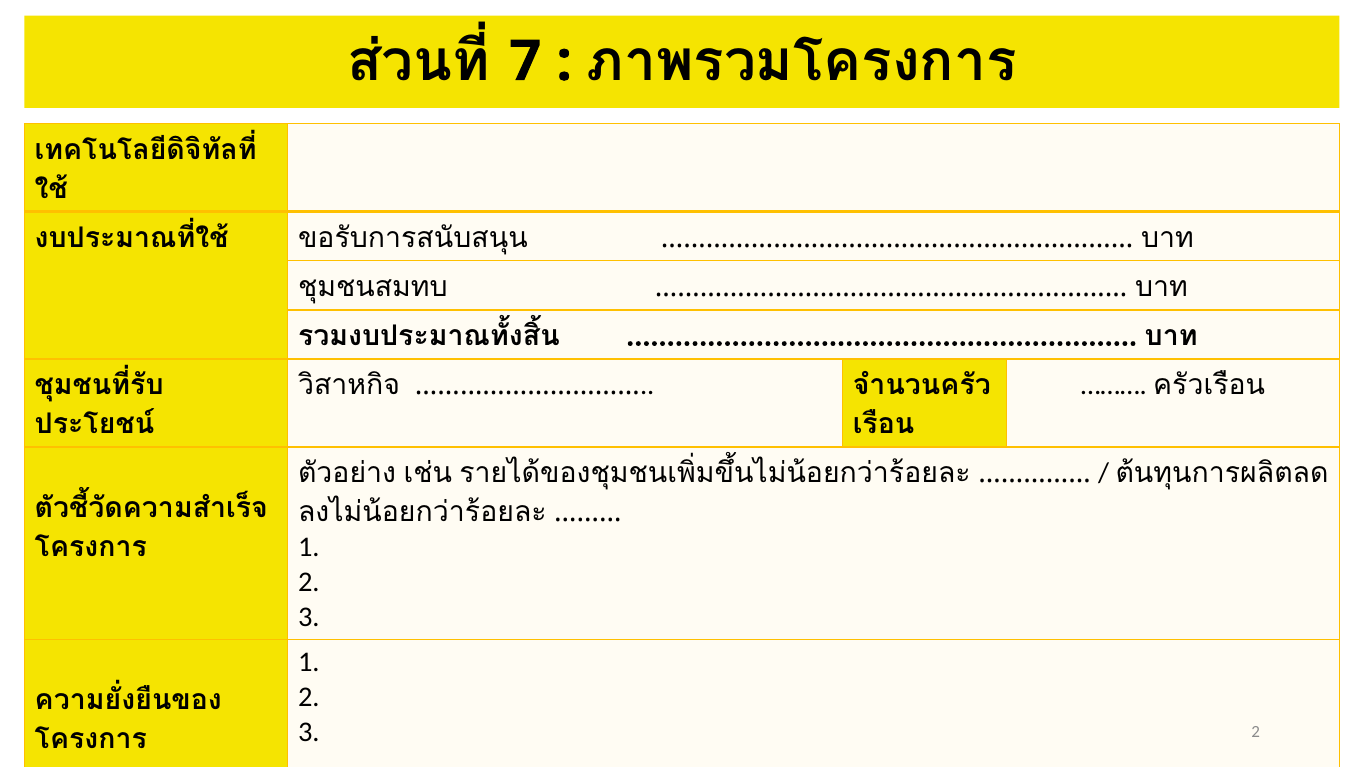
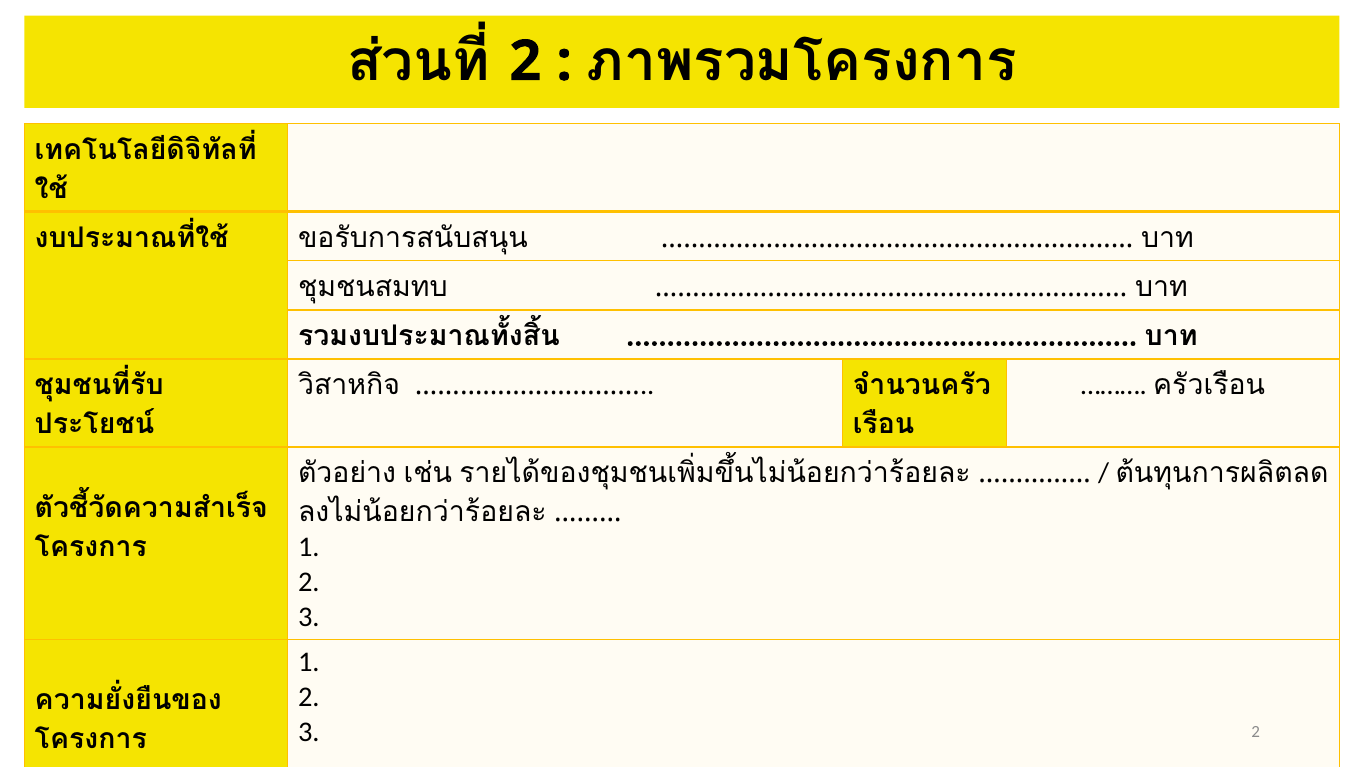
7 at (525, 61): 7 -> 2
